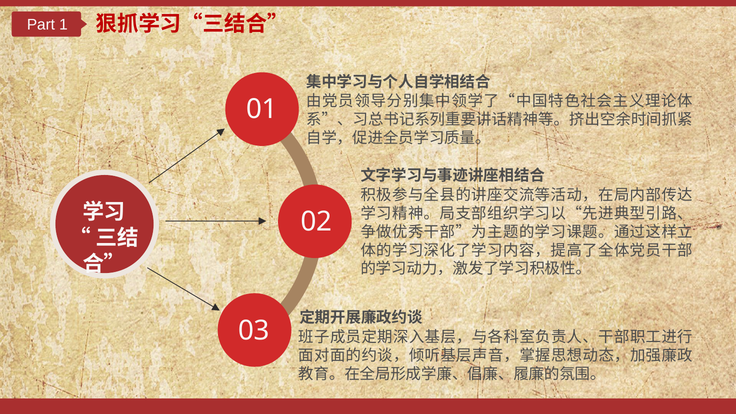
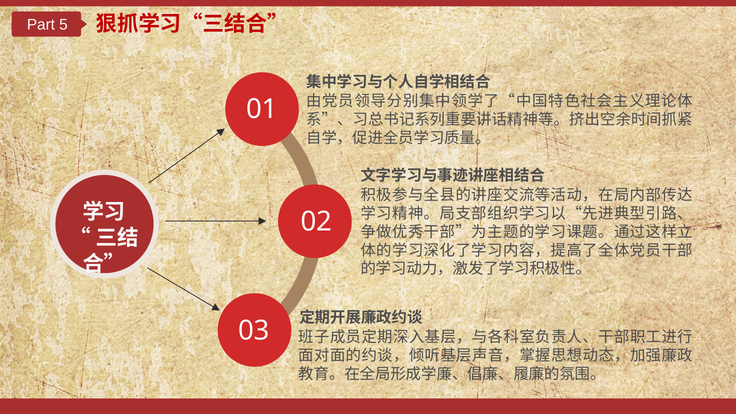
1: 1 -> 5
